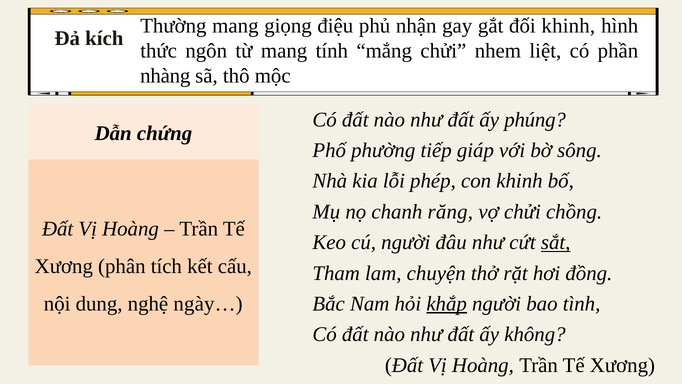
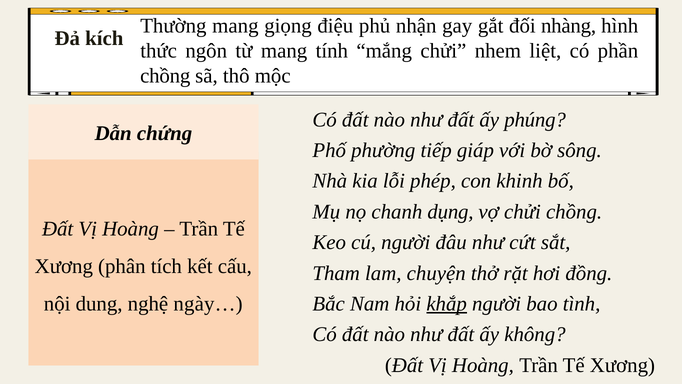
đối khinh: khinh -> nhàng
nhàng at (165, 76): nhàng -> chồng
răng: răng -> dụng
sắt underline: present -> none
